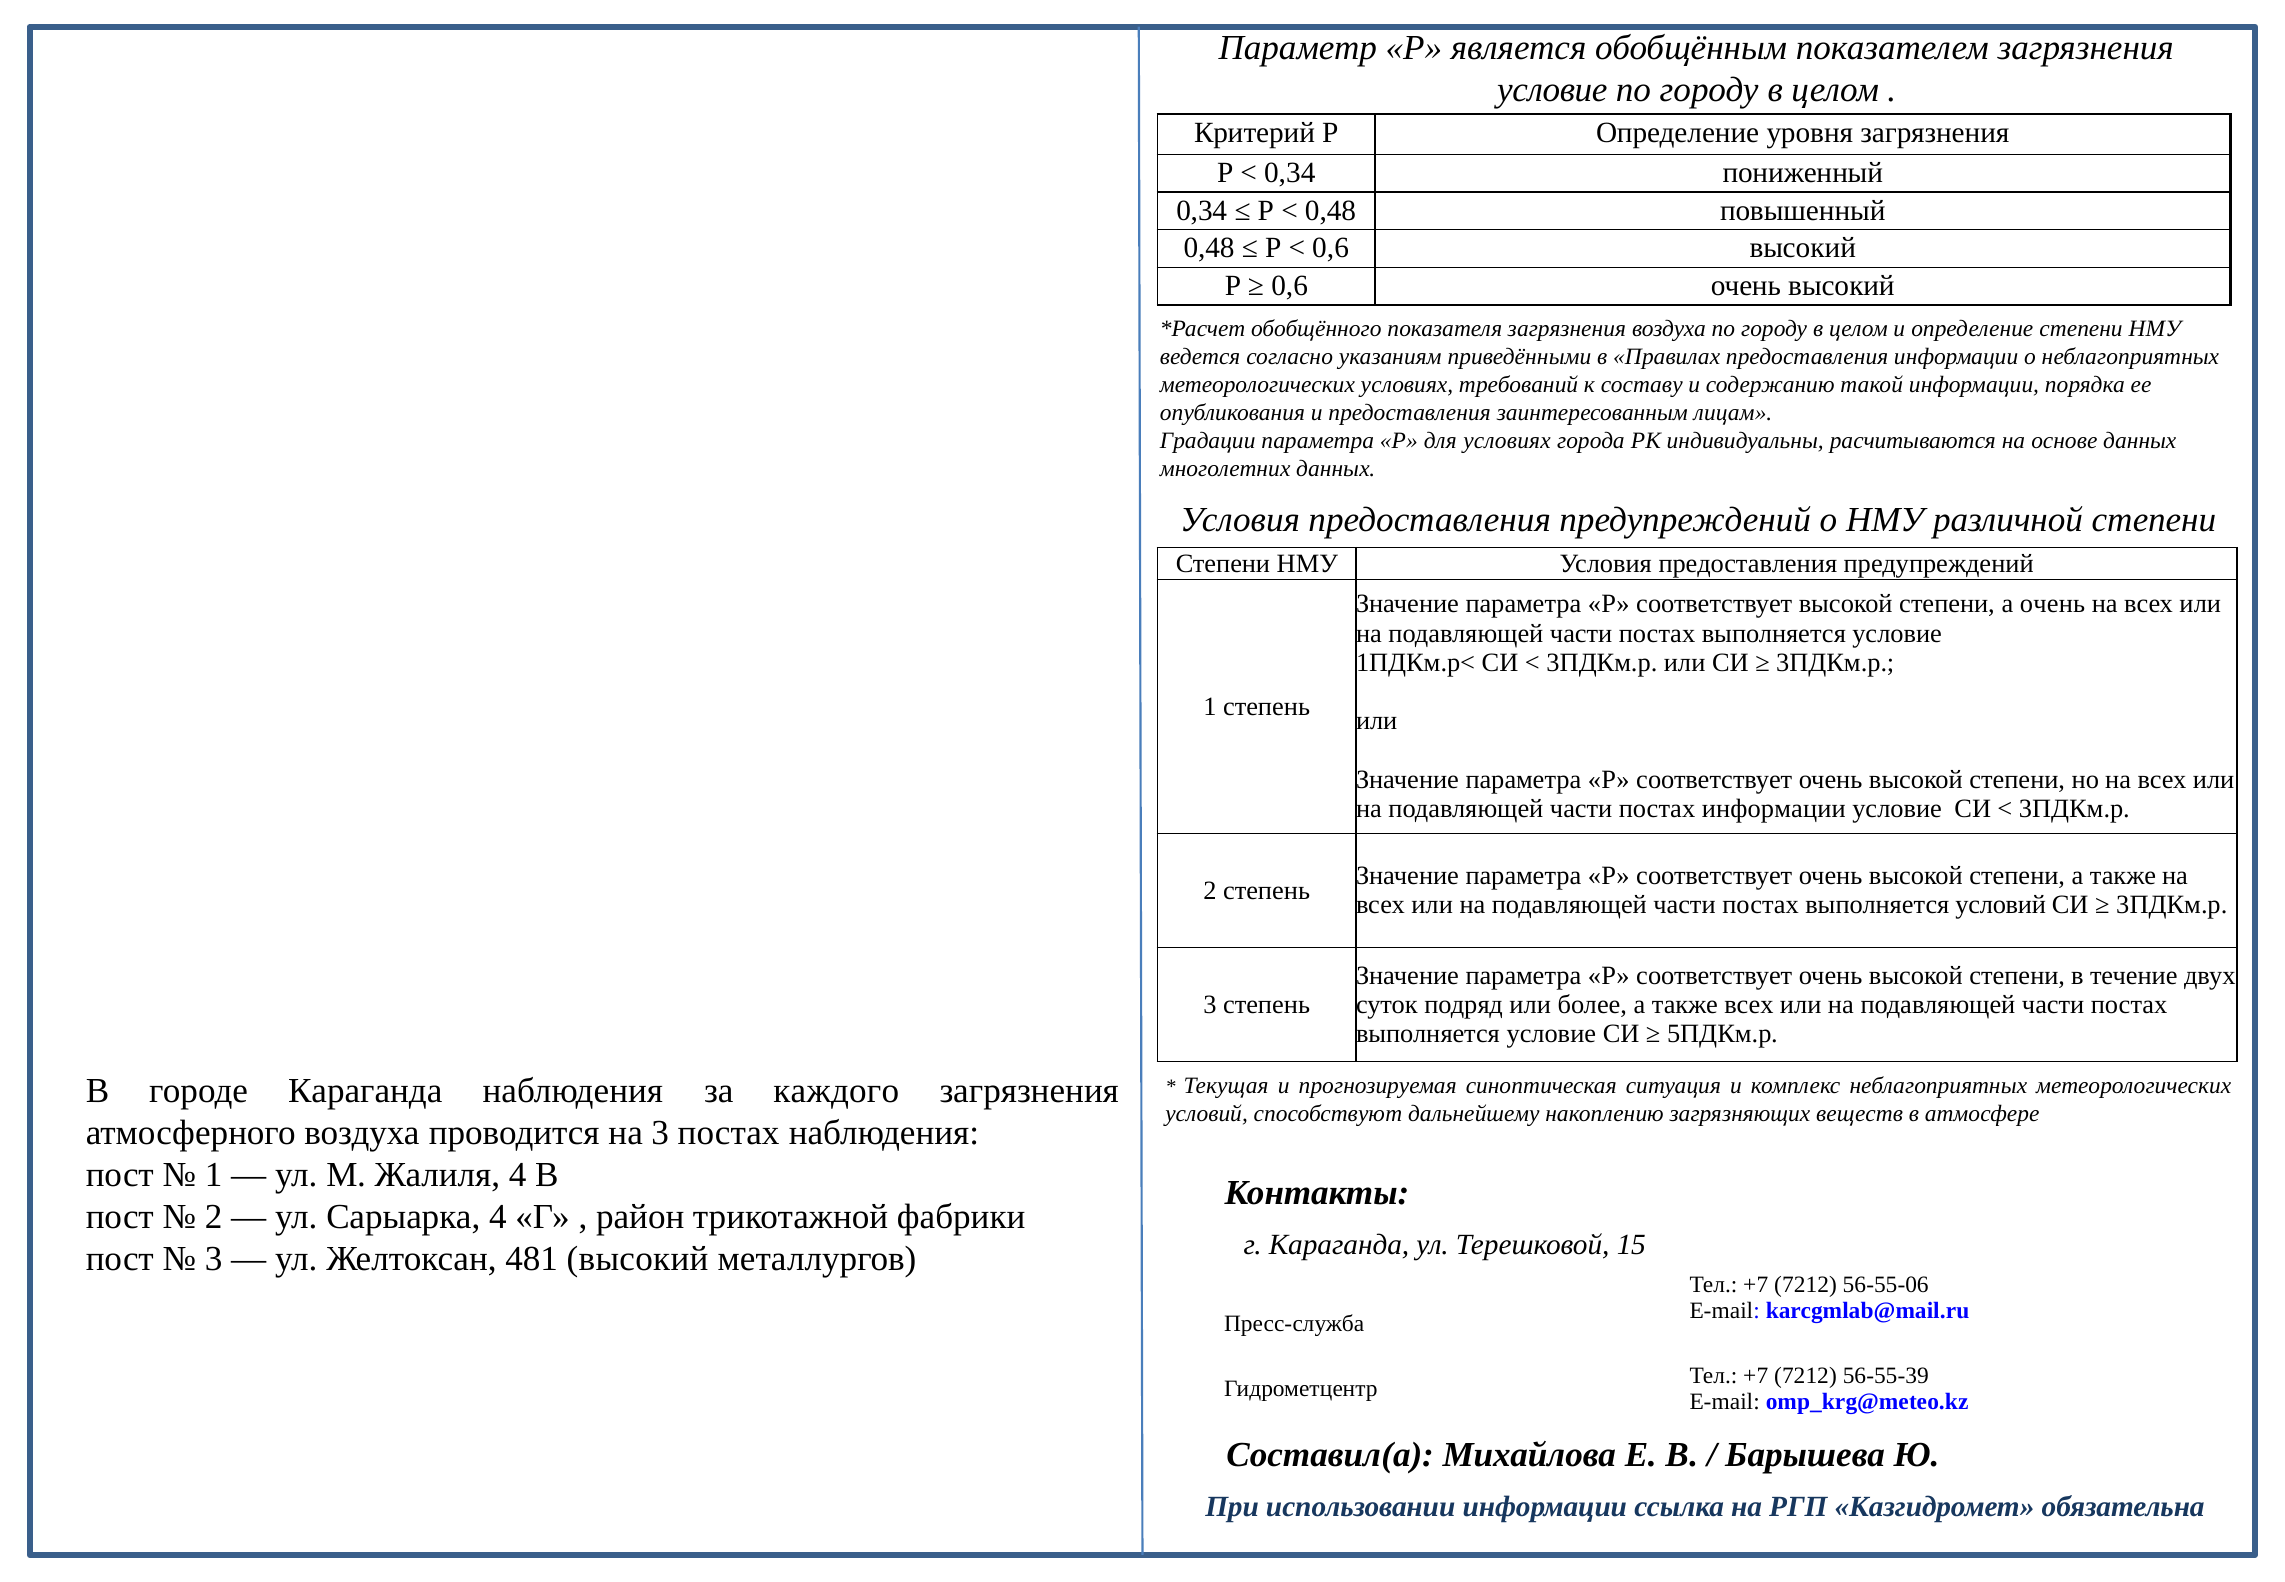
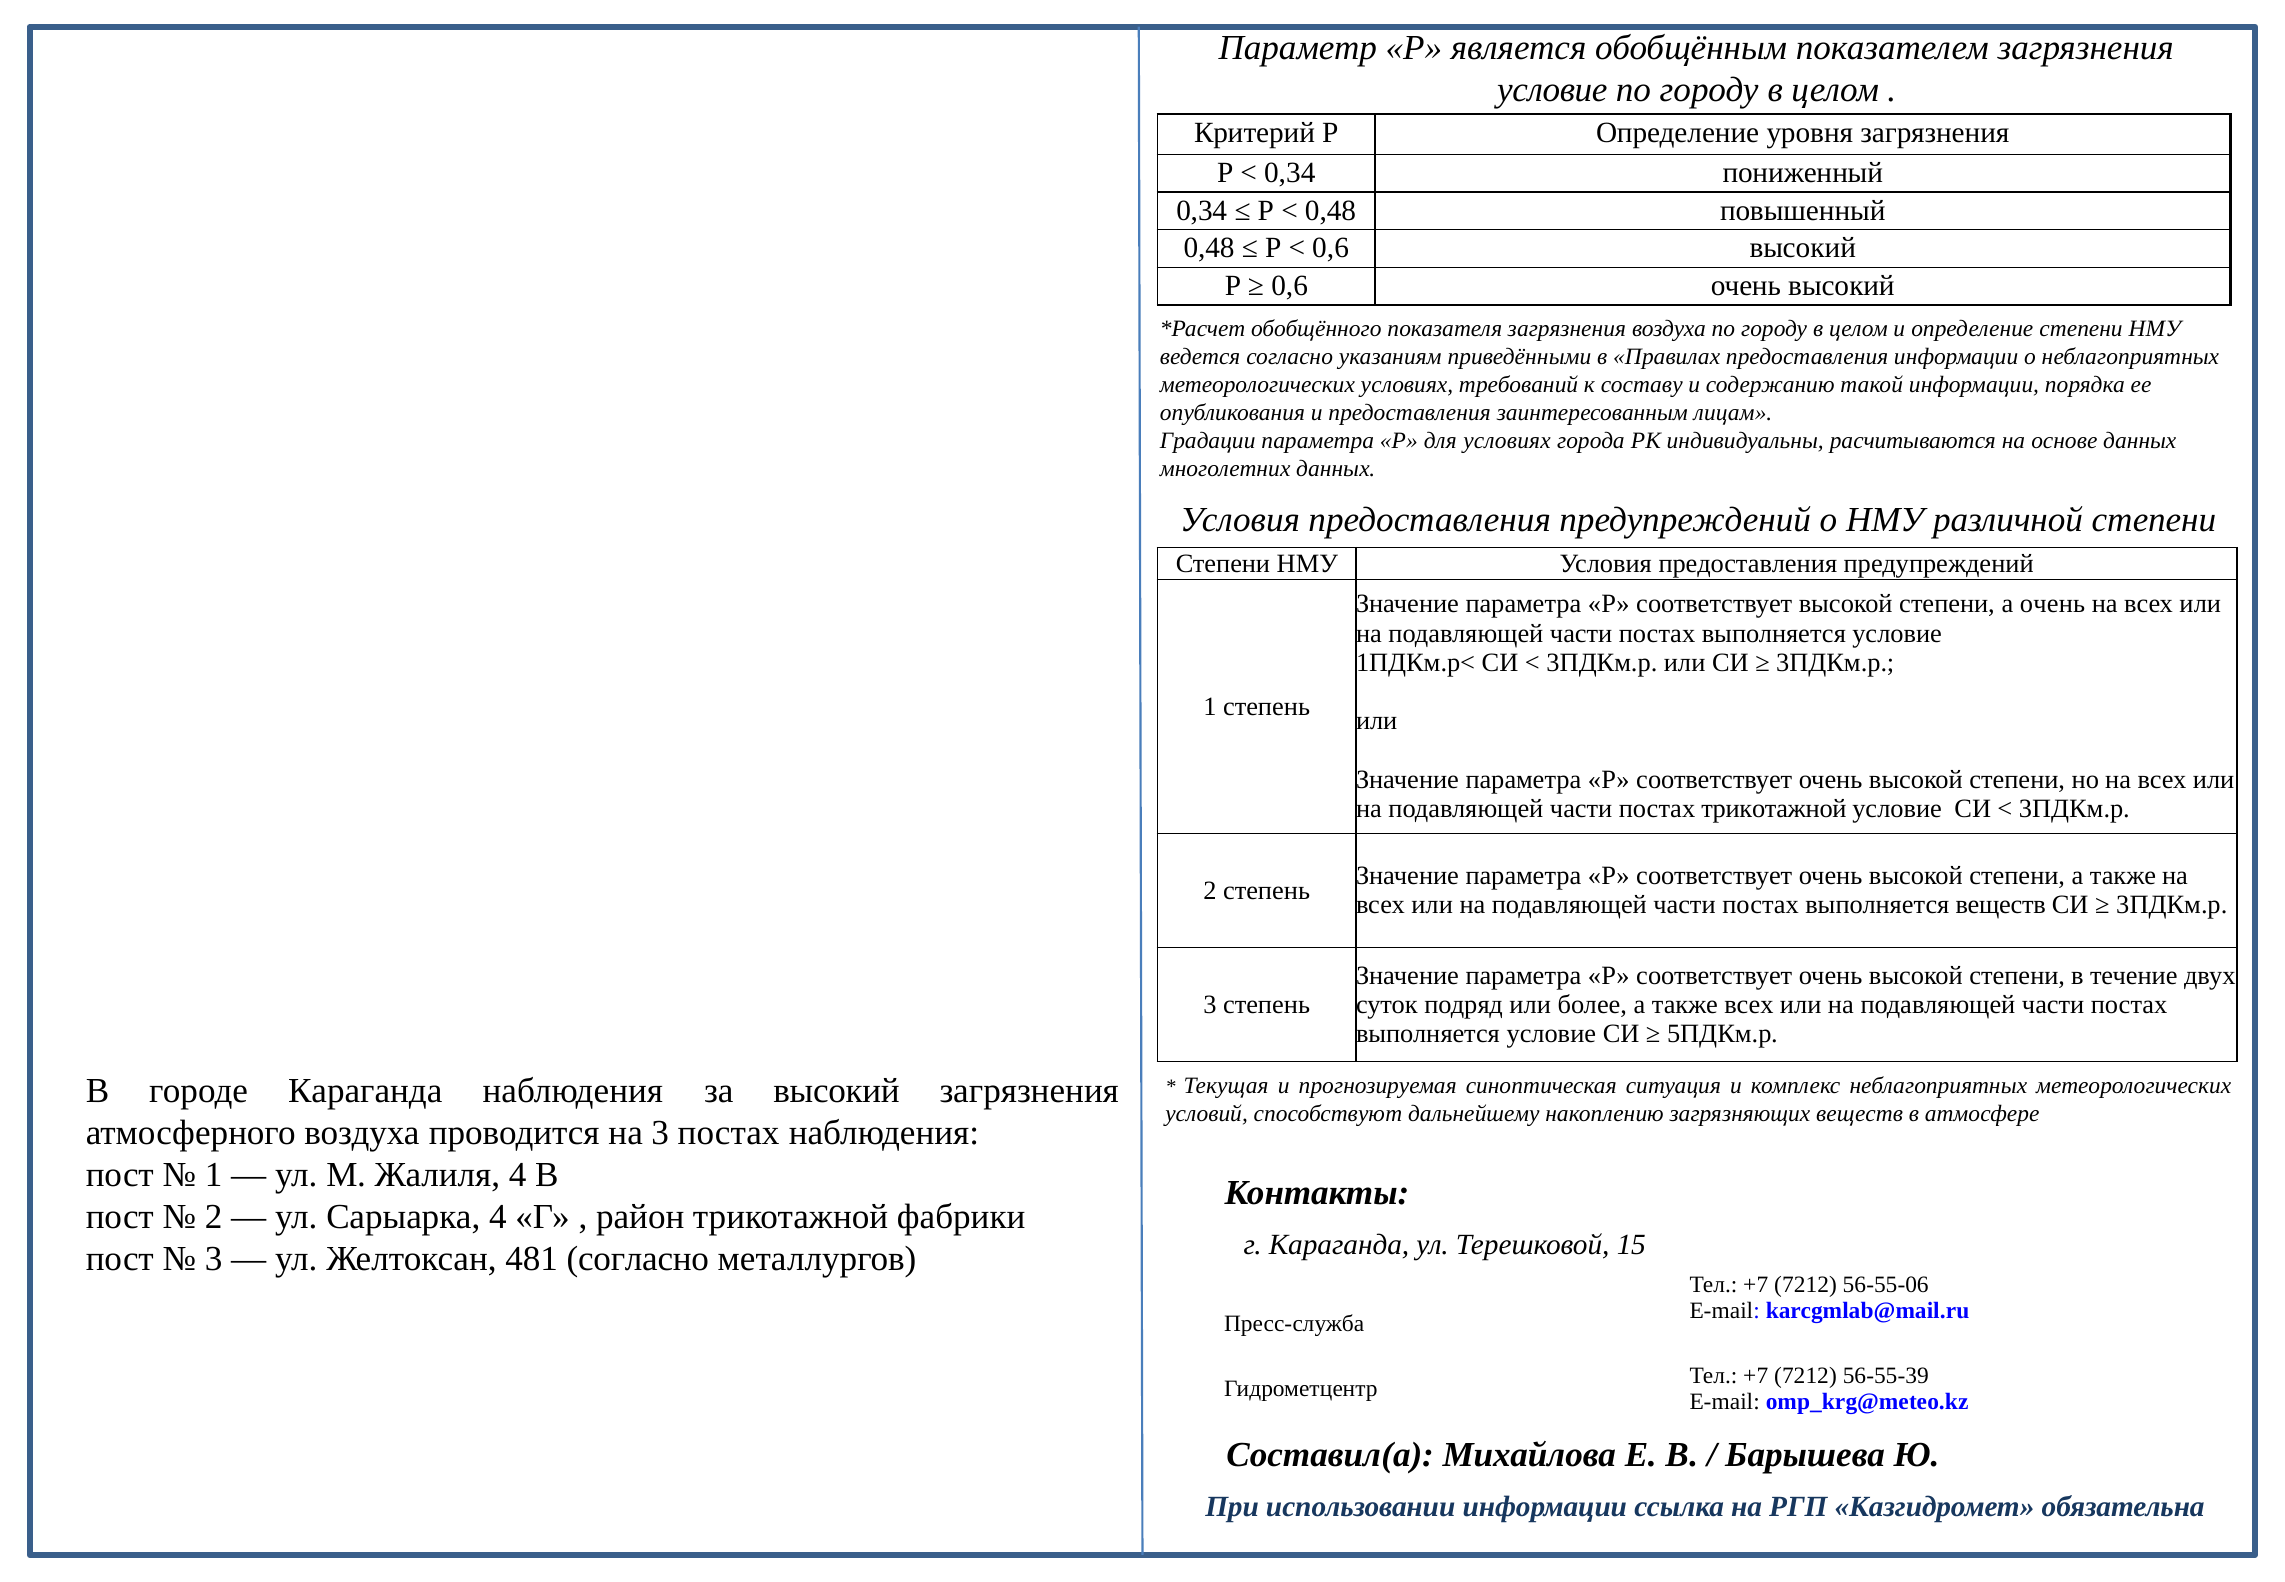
постах информации: информации -> трикотажной
выполняется условий: условий -> веществ
за каждого: каждого -> высокий
481 высокий: высокий -> согласно
